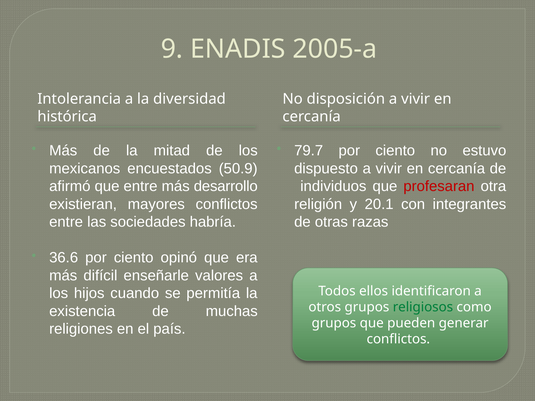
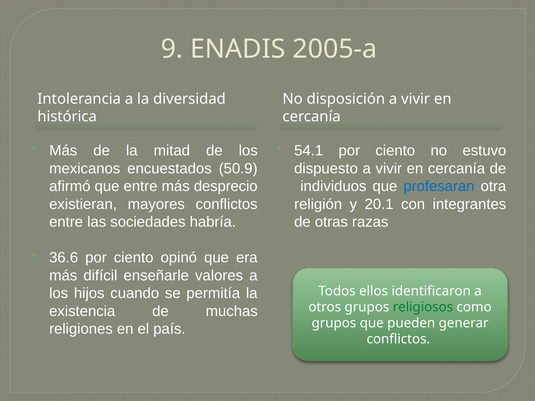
79.7: 79.7 -> 54.1
desarrollo: desarrollo -> desprecio
profesaran colour: red -> blue
